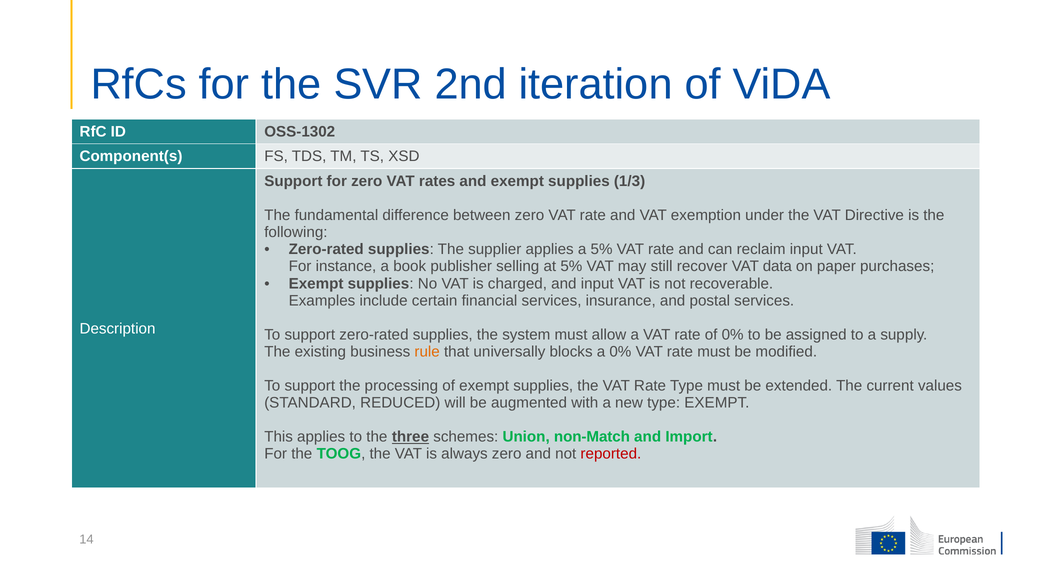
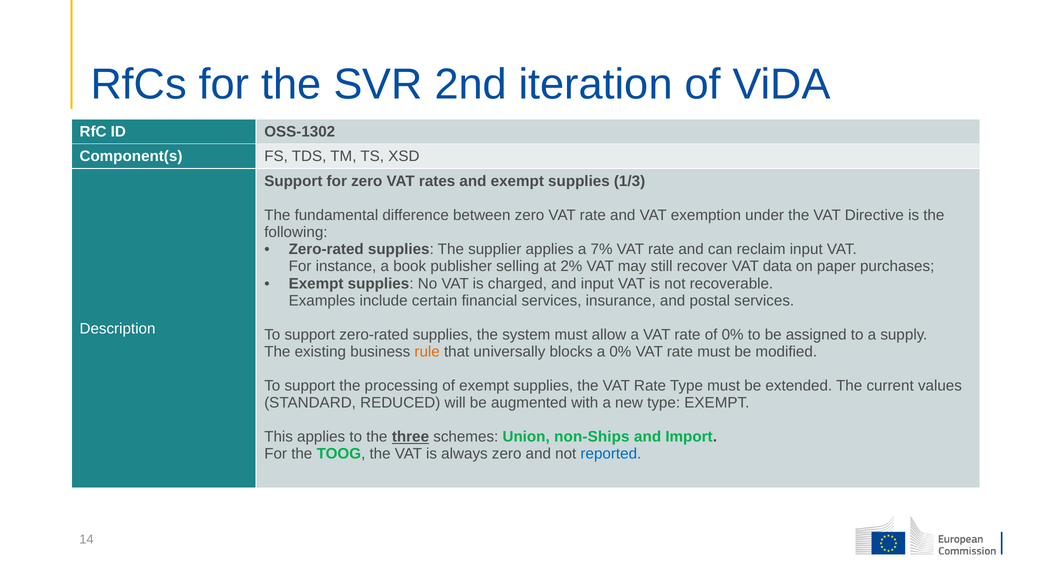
a 5%: 5% -> 7%
at 5%: 5% -> 2%
non-Match: non-Match -> non-Ships
reported colour: red -> blue
